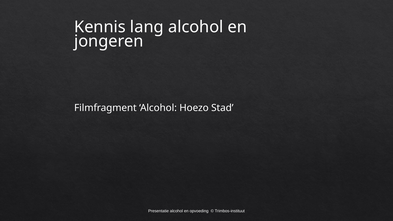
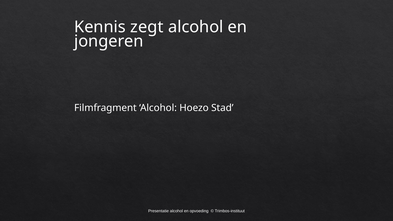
lang: lang -> zegt
